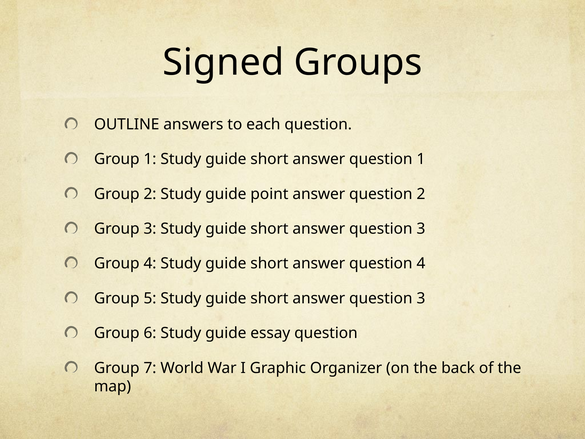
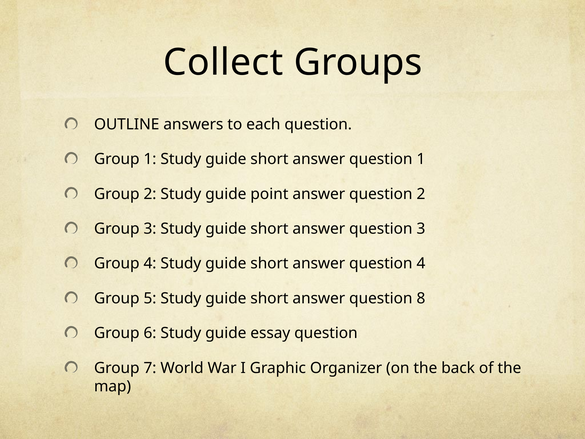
Signed: Signed -> Collect
3 at (421, 298): 3 -> 8
